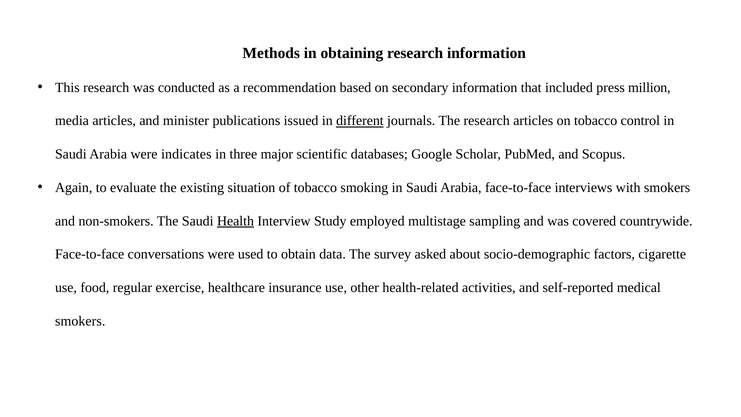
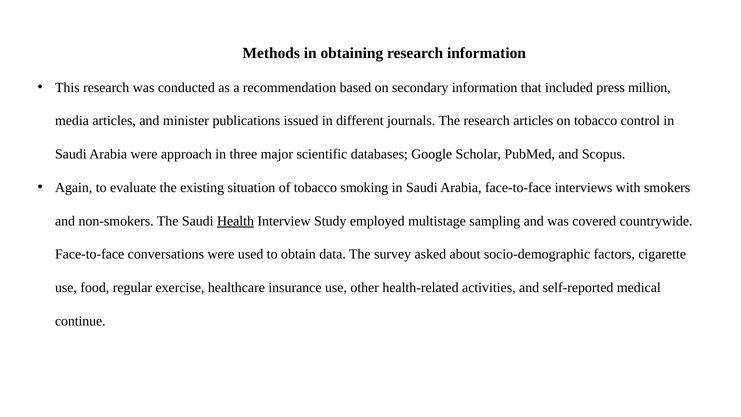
different underline: present -> none
indicates: indicates -> approach
smokers at (80, 321): smokers -> continue
